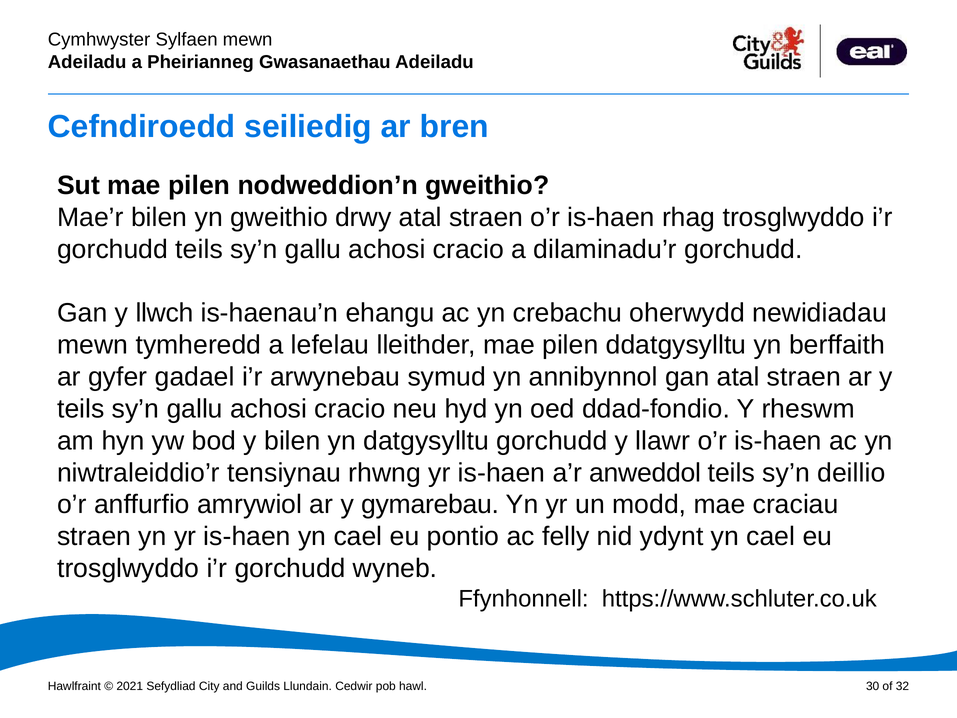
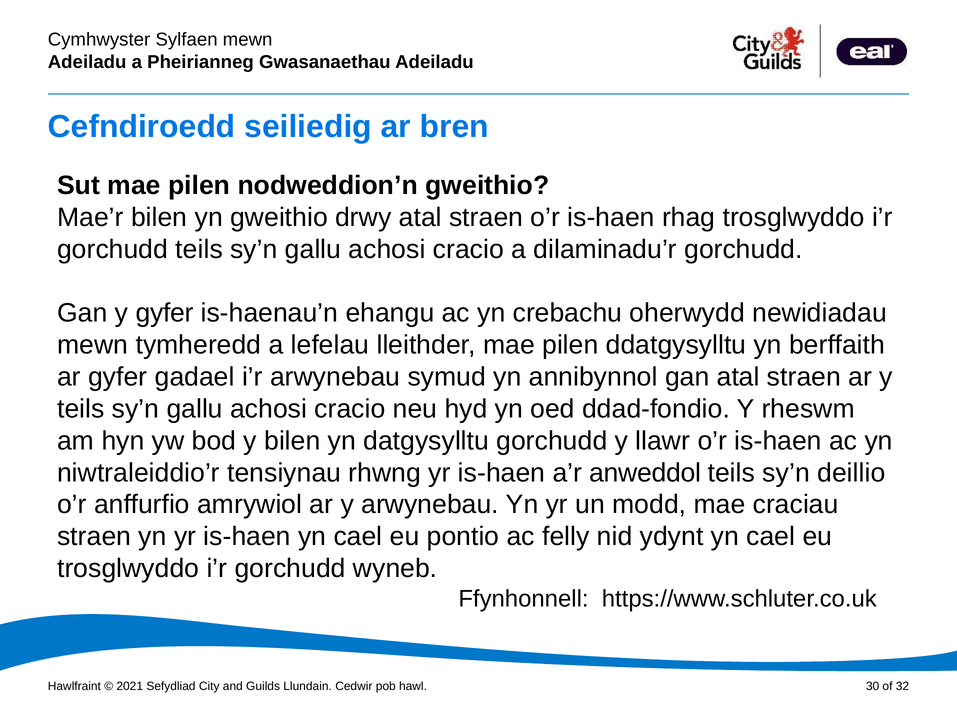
y llwch: llwch -> gyfer
y gymarebau: gymarebau -> arwynebau
